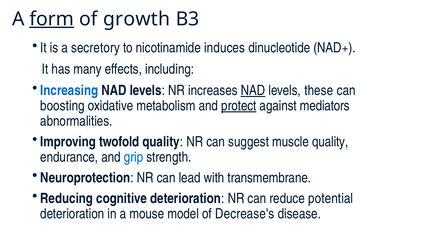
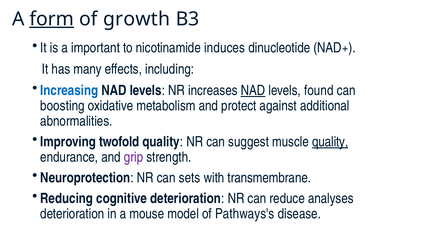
secretory: secretory -> important
these: these -> found
protect underline: present -> none
mediators: mediators -> additional
quality at (330, 141) underline: none -> present
grip colour: blue -> purple
lead: lead -> sets
potential: potential -> analyses
Decrease's: Decrease's -> Pathways's
